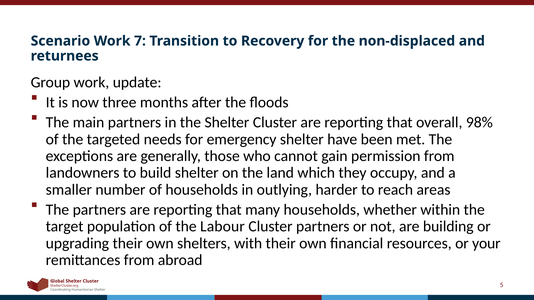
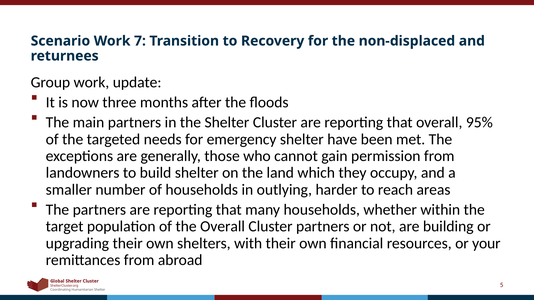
98%: 98% -> 95%
the Labour: Labour -> Overall
